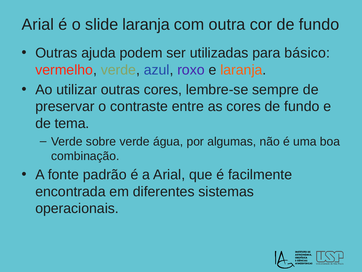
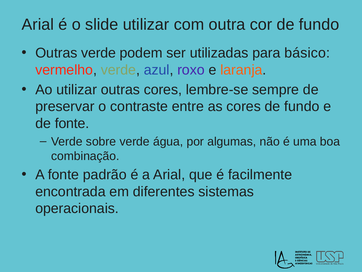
slide laranja: laranja -> utilizar
Outras ajuda: ajuda -> verde
de tema: tema -> fonte
